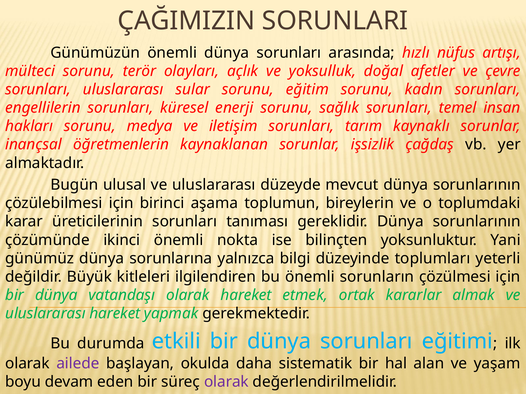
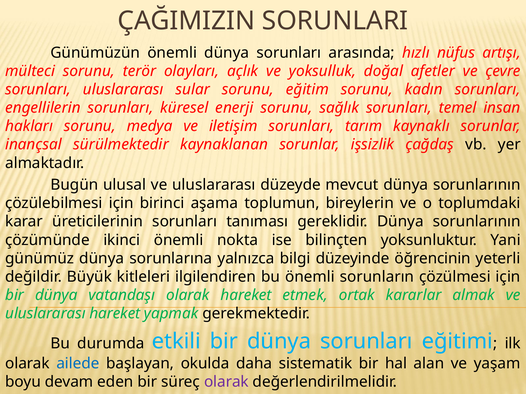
öğretmenlerin: öğretmenlerin -> sürülmektedir
toplumları: toplumları -> öğrencinin
ailede colour: purple -> blue
